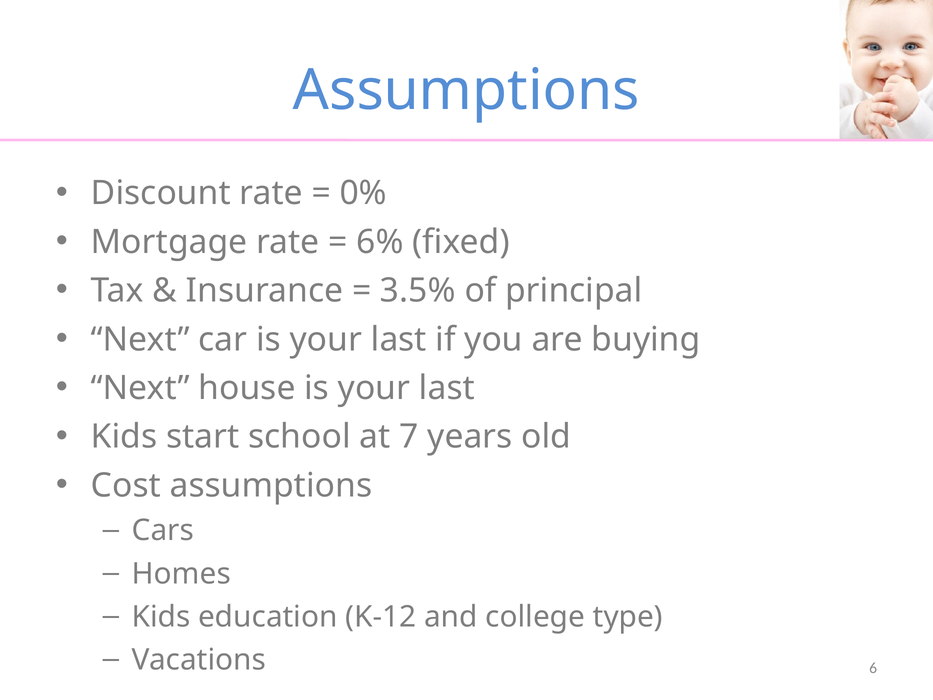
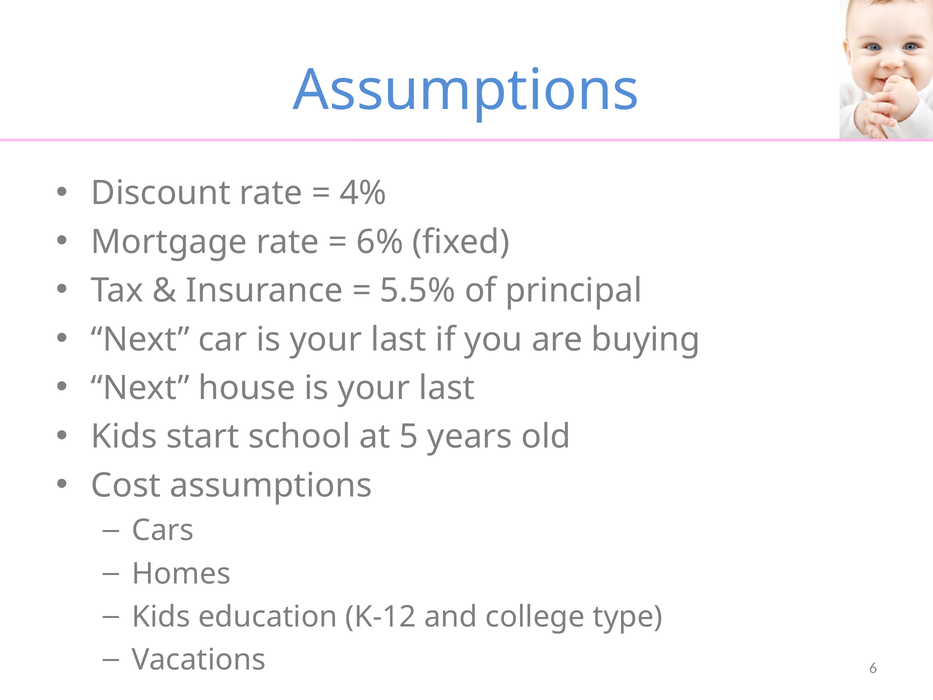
0%: 0% -> 4%
3.5%: 3.5% -> 5.5%
7: 7 -> 5
